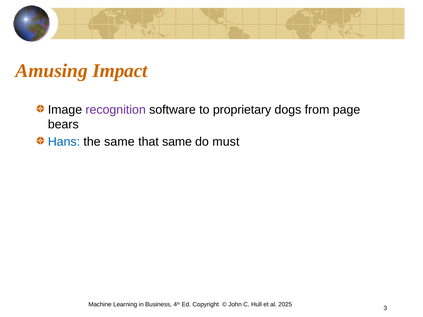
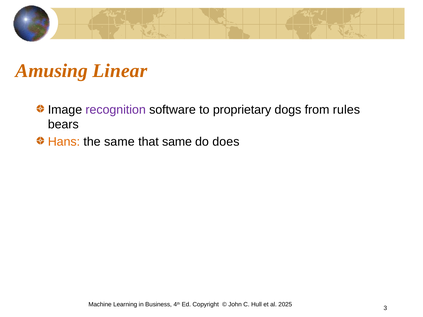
Impact: Impact -> Linear
page: page -> rules
Hans colour: blue -> orange
must: must -> does
